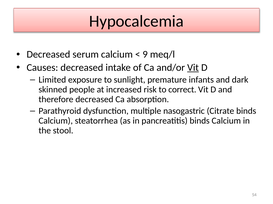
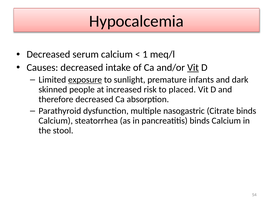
9: 9 -> 1
exposure underline: none -> present
correct: correct -> placed
